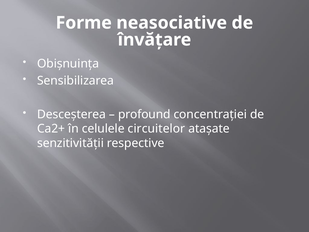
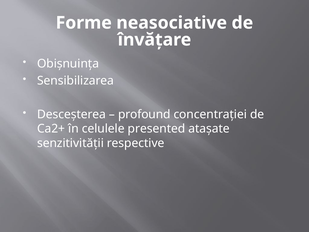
circuitelor: circuitelor -> presented
